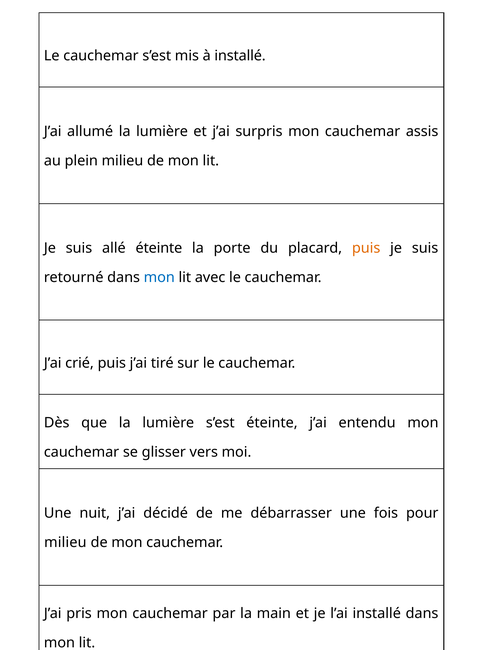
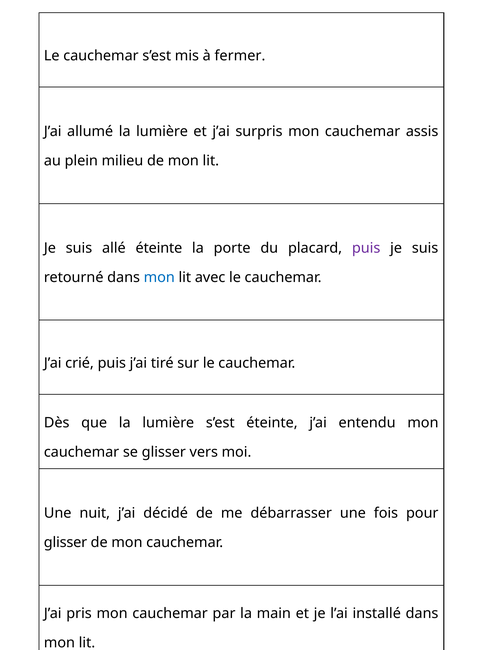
à installé: installé -> fermer
puis at (366, 248) colour: orange -> purple
milieu at (65, 543): milieu -> glisser
